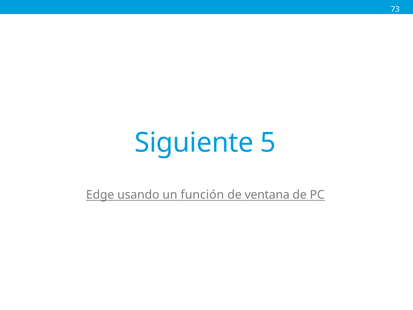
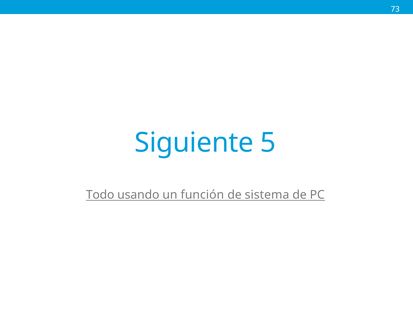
Edge: Edge -> Todo
ventana: ventana -> sistema
